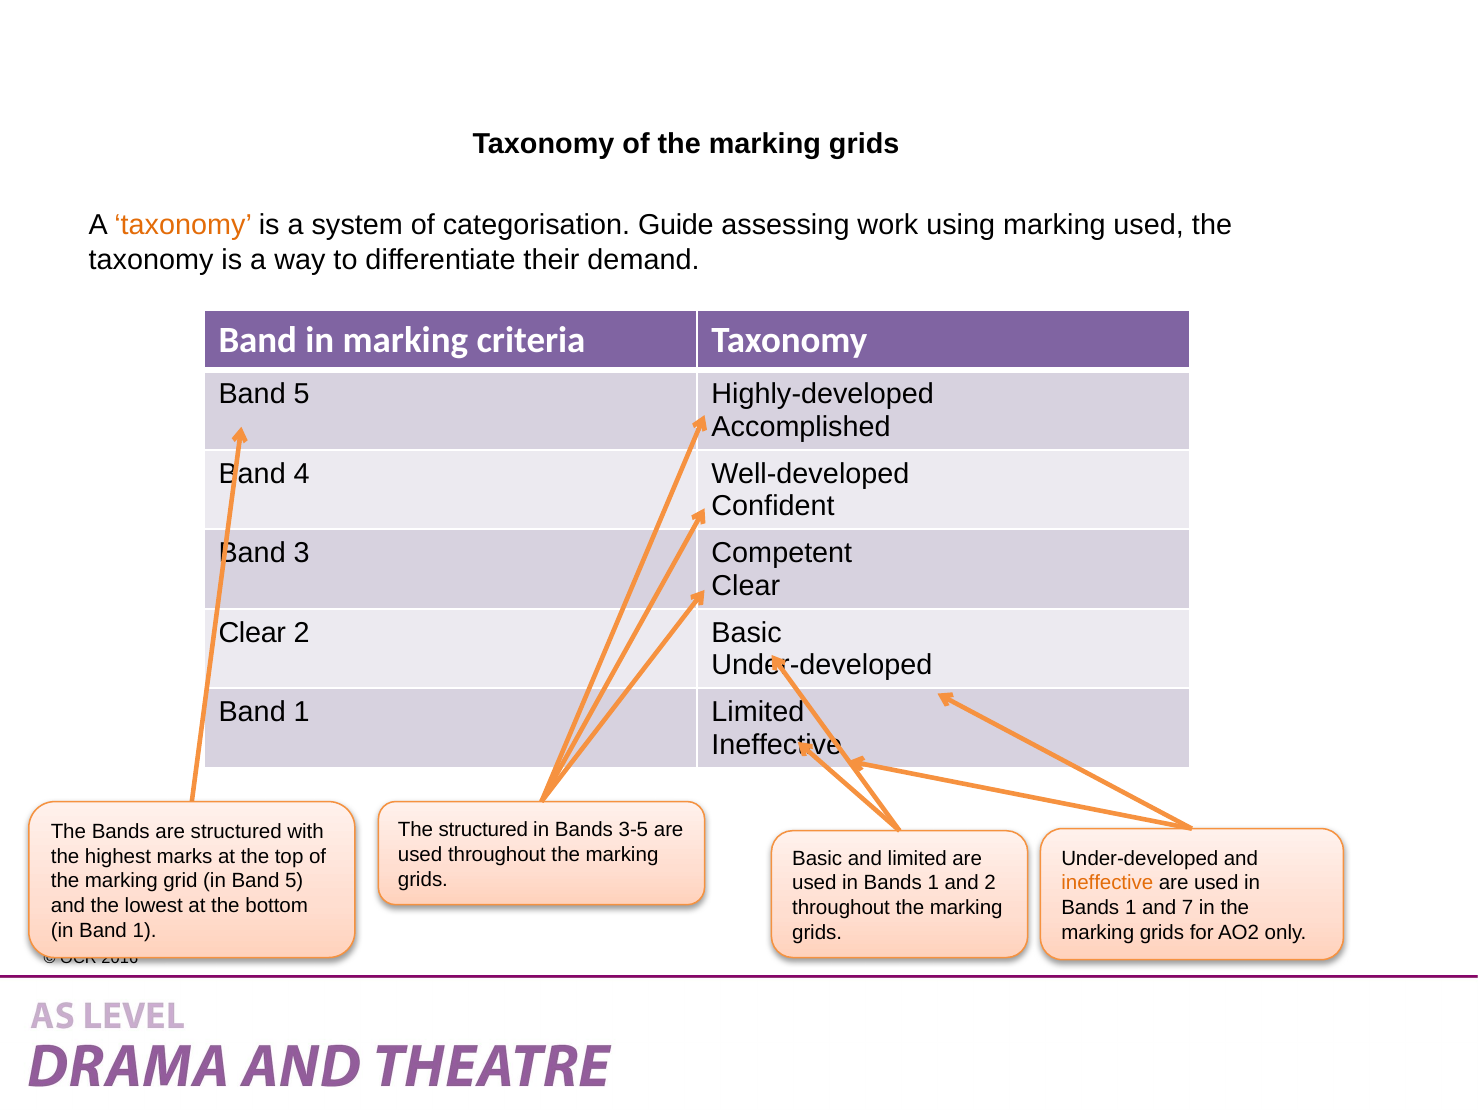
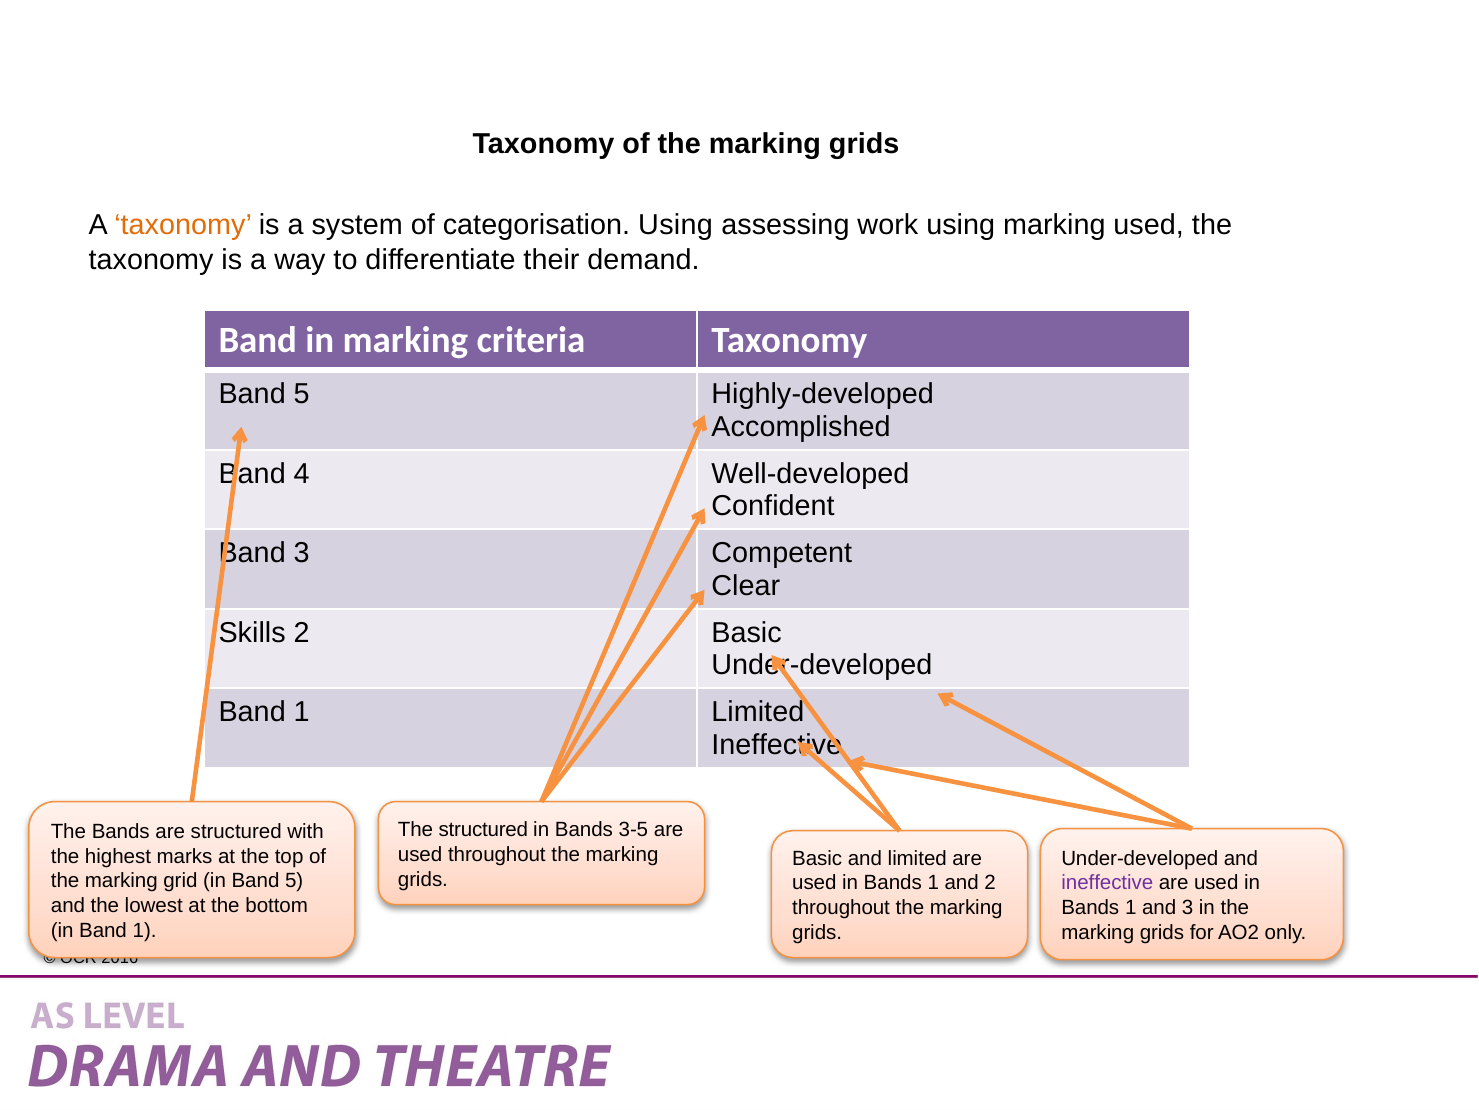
categorisation Guide: Guide -> Using
Clear at (252, 632): Clear -> Skills
ineffective at (1107, 883) colour: orange -> purple
and 7: 7 -> 3
